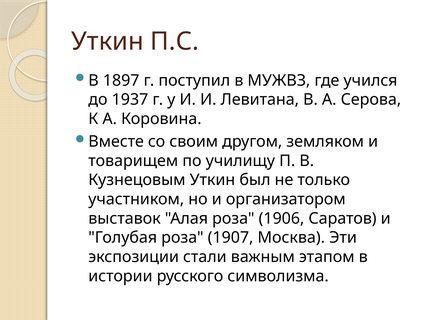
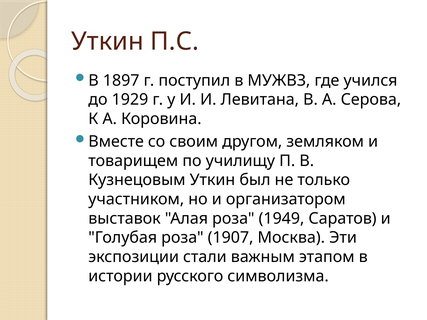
1937: 1937 -> 1929
1906: 1906 -> 1949
